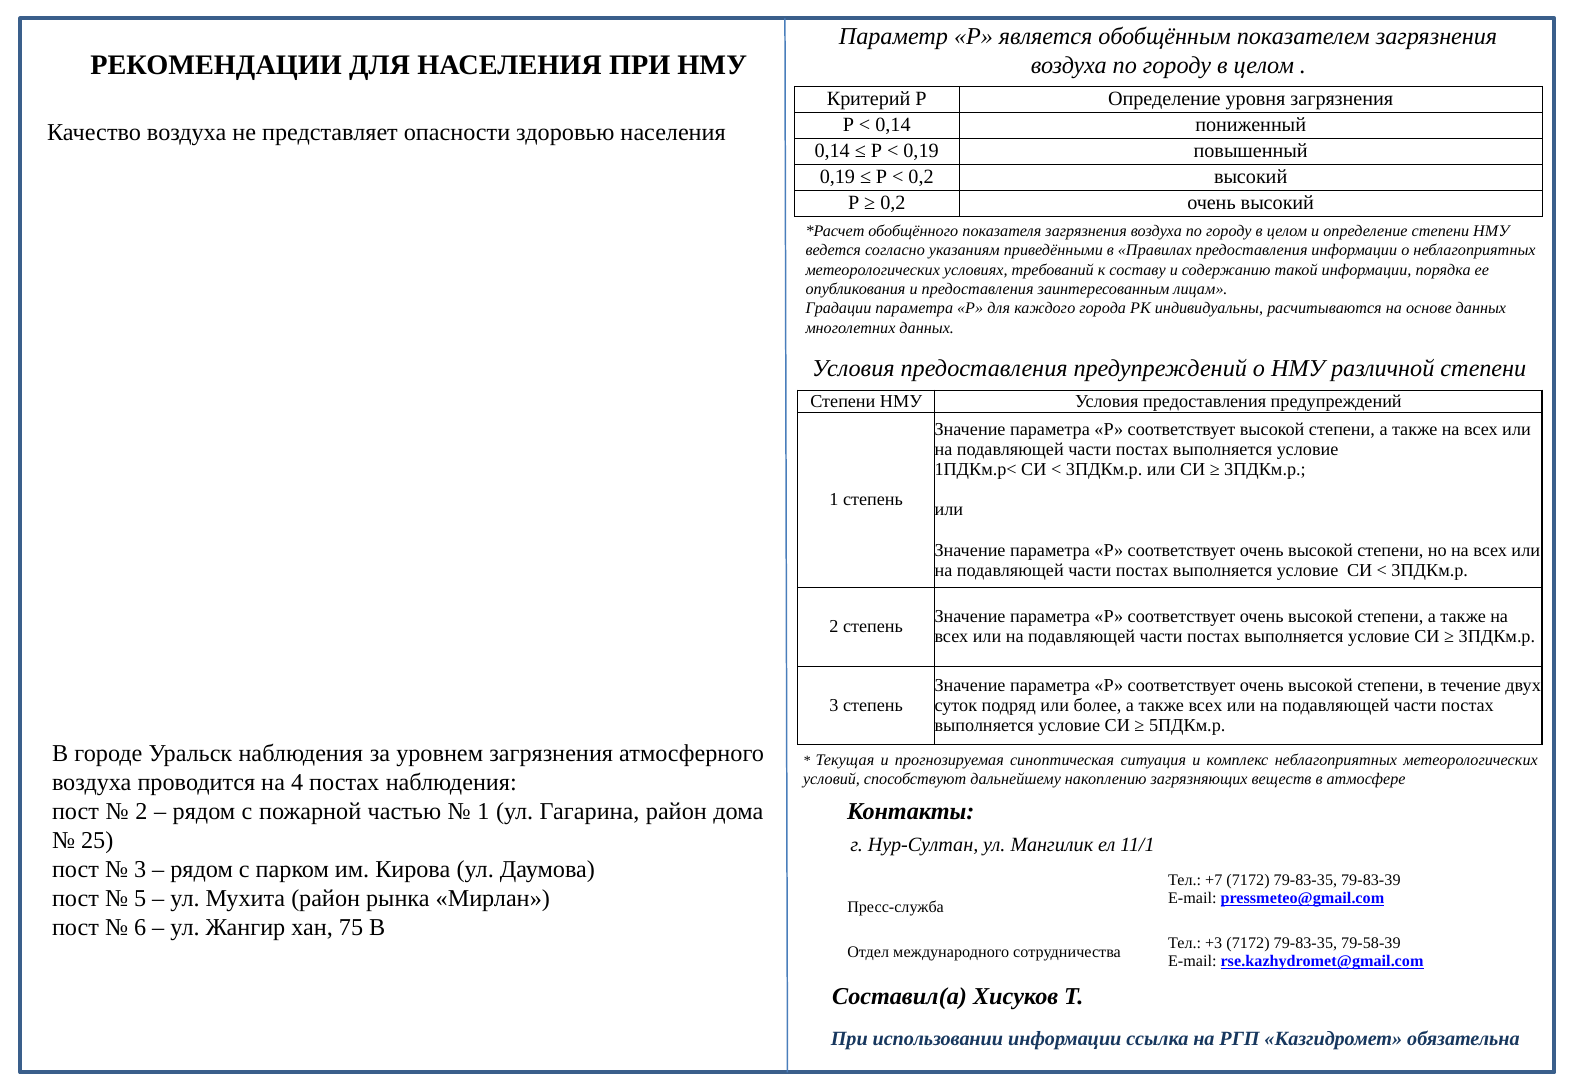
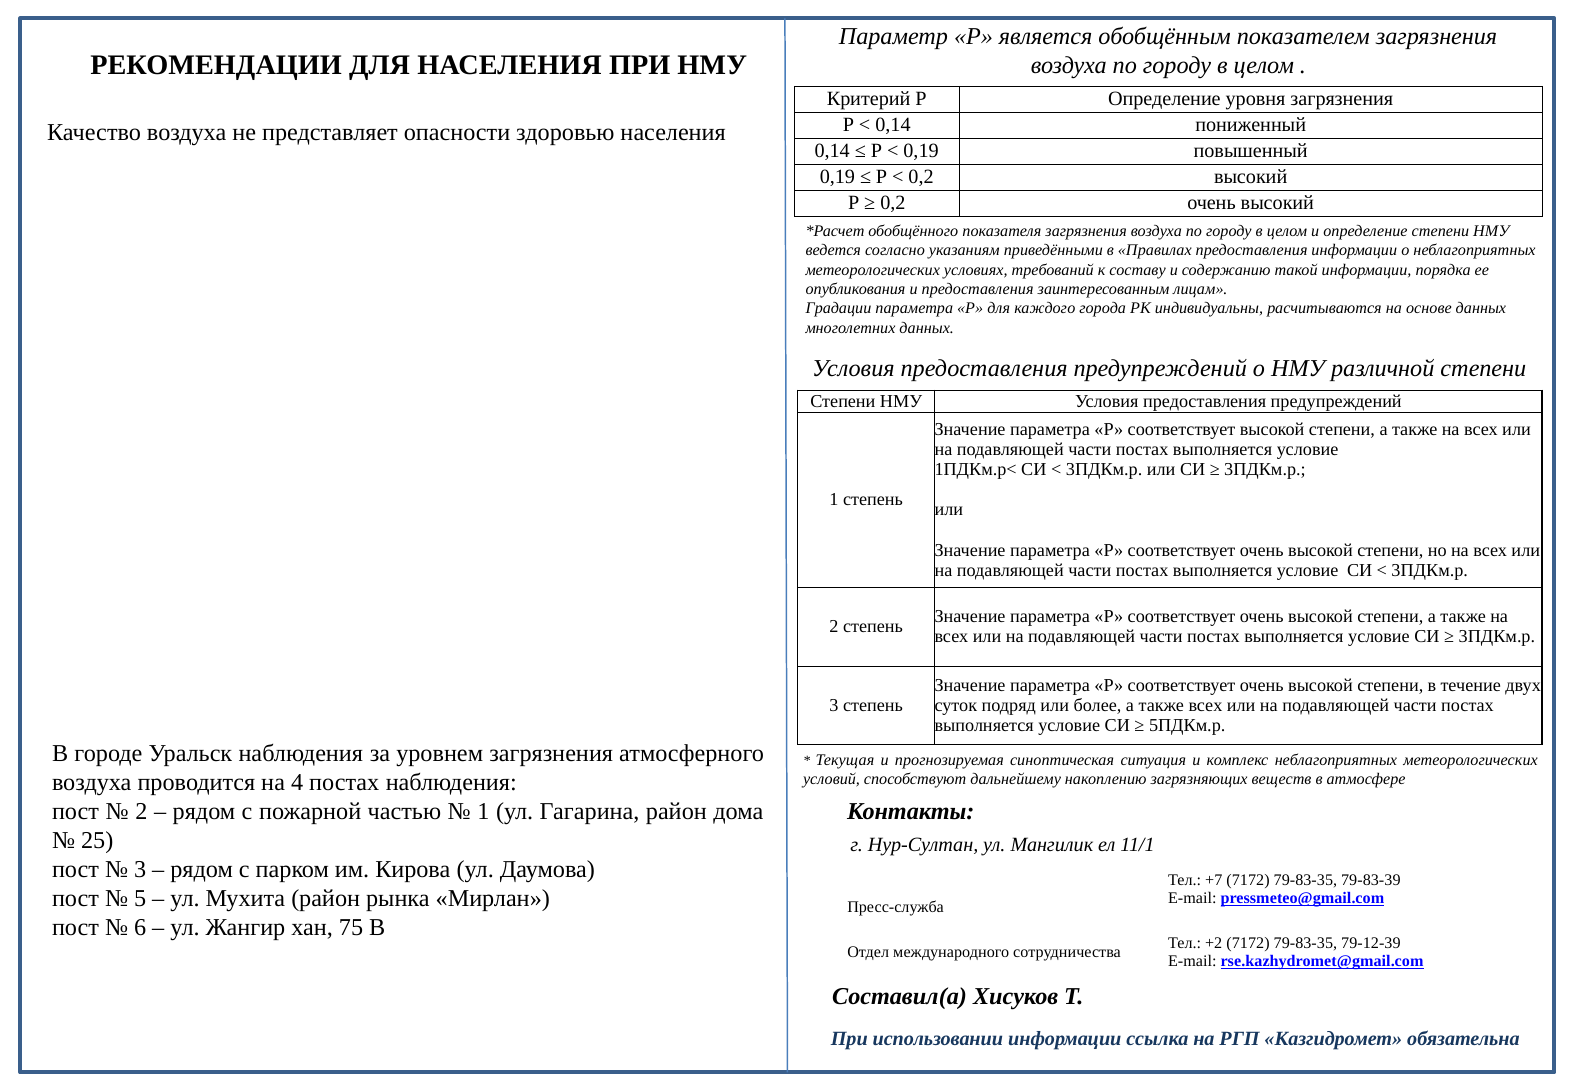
+3: +3 -> +2
79-58-39: 79-58-39 -> 79-12-39
